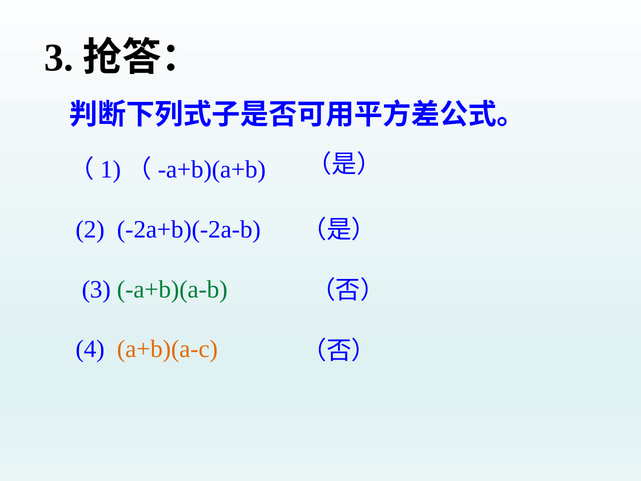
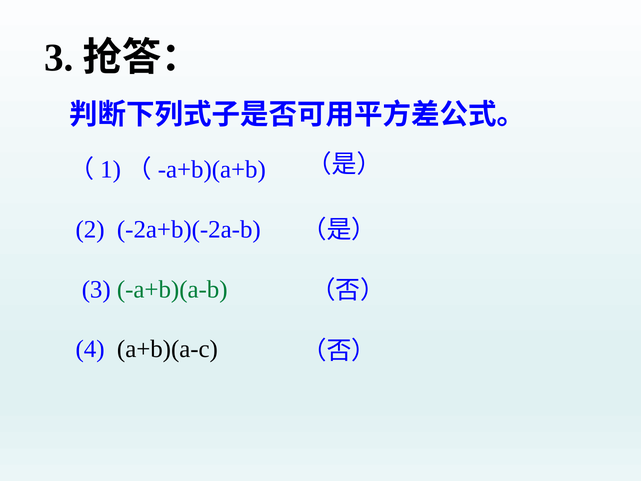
a+b)(a-c colour: orange -> black
